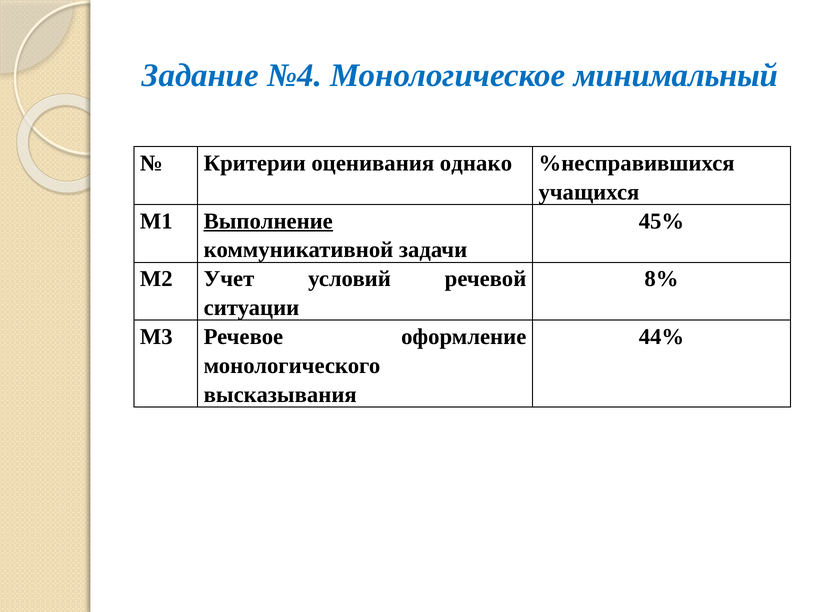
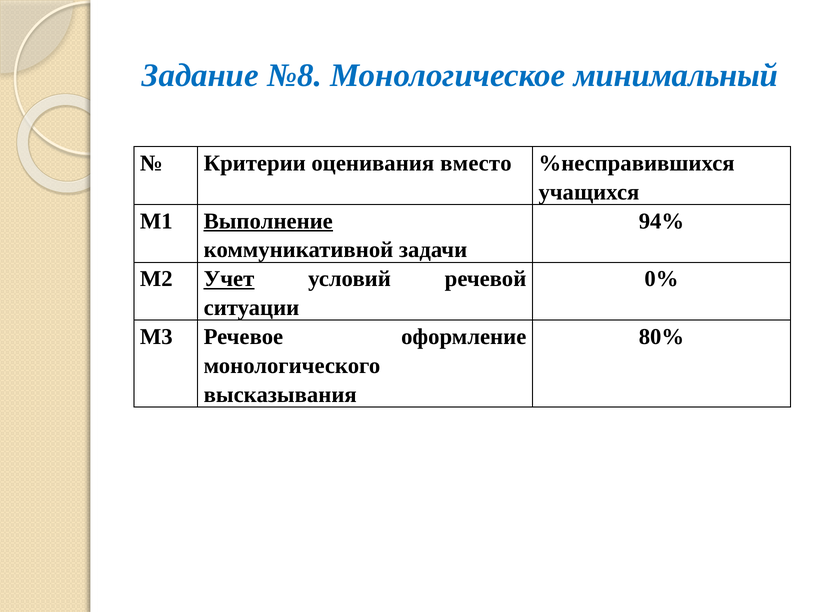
№4: №4 -> №8
однако: однако -> вместо
45%: 45% -> 94%
Учет underline: none -> present
8%: 8% -> 0%
44%: 44% -> 80%
